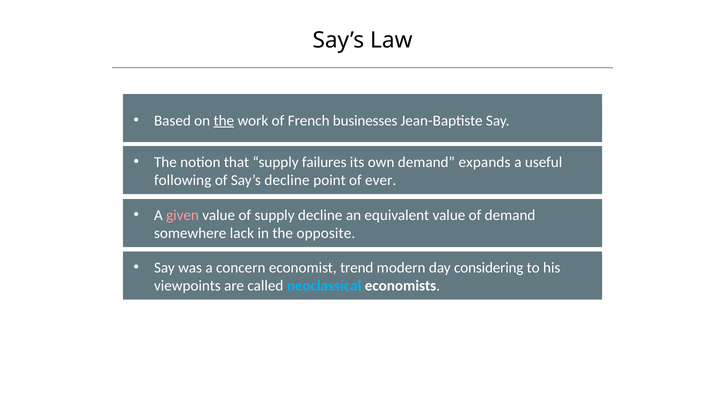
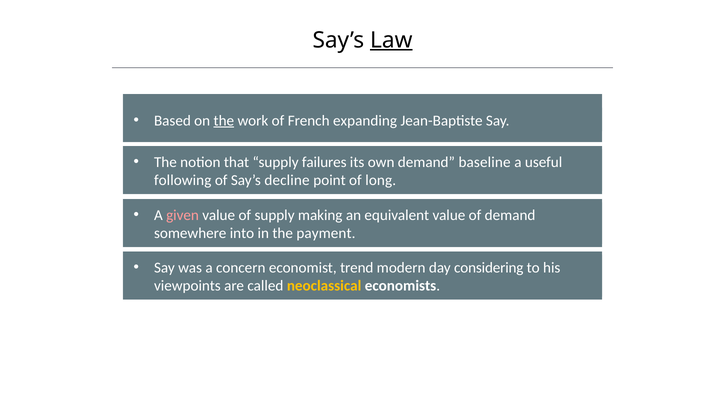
Law underline: none -> present
businesses: businesses -> expanding
expands: expands -> baseline
ever: ever -> long
supply decline: decline -> making
lack: lack -> into
opposite: opposite -> payment
neoclassical colour: light blue -> yellow
